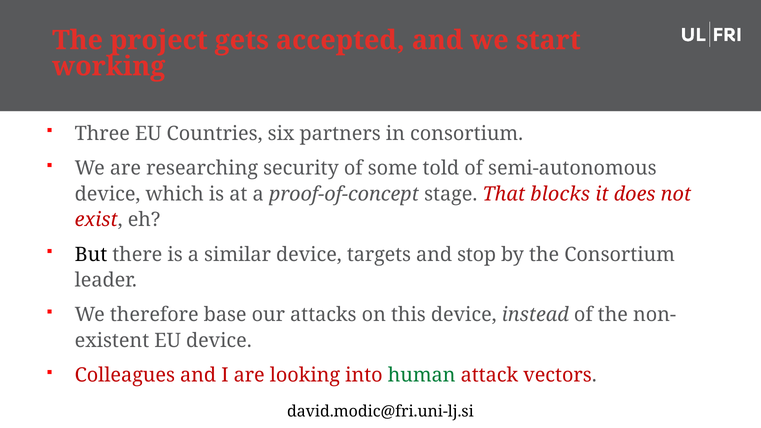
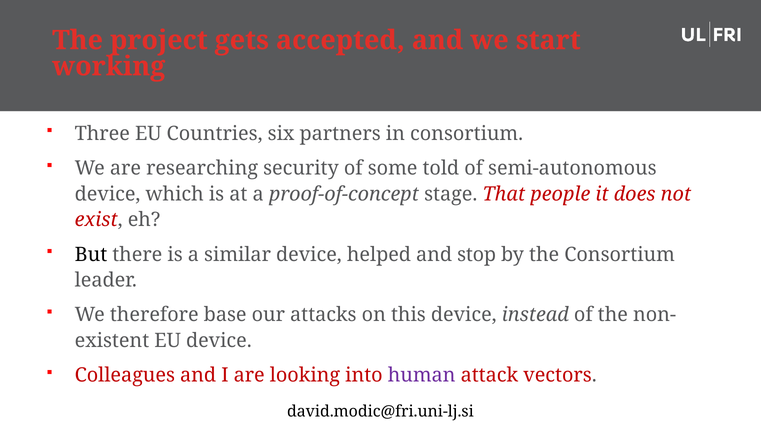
blocks: blocks -> people
targets: targets -> helped
human colour: green -> purple
